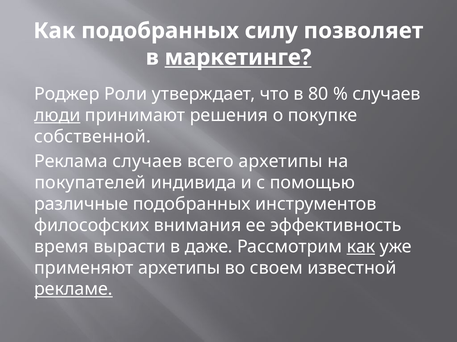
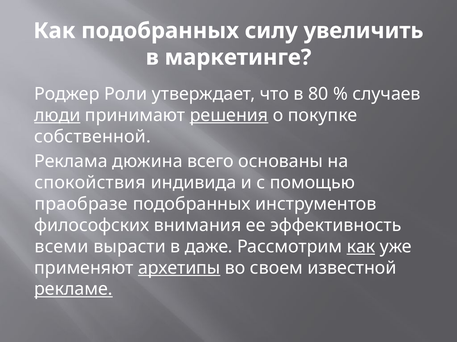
позволяет: позволяет -> увеличить
маркетинге underline: present -> none
решения underline: none -> present
Реклама случаев: случаев -> дюжина
всего архетипы: архетипы -> основаны
покупателей: покупателей -> спокойствия
различные: различные -> праобразе
время: время -> всеми
архетипы at (179, 268) underline: none -> present
